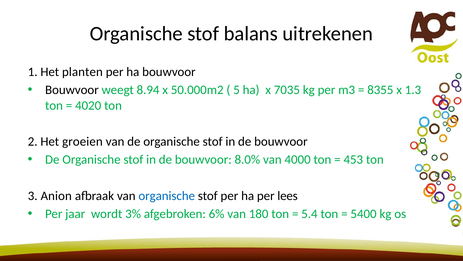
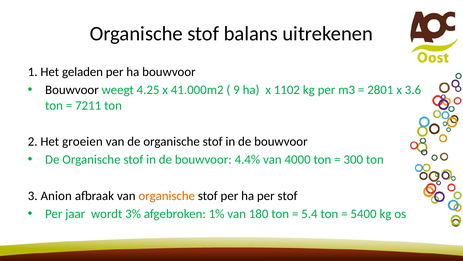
planten: planten -> geladen
8.94: 8.94 -> 4.25
50.000m2: 50.000m2 -> 41.000m2
5: 5 -> 9
7035: 7035 -> 1102
8355: 8355 -> 2801
1.3: 1.3 -> 3.6
4020: 4020 -> 7211
8.0%: 8.0% -> 4.4%
453: 453 -> 300
organische at (167, 195) colour: blue -> orange
per lees: lees -> stof
6%: 6% -> 1%
